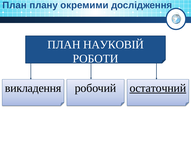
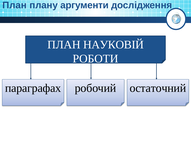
окремими: окремими -> аргументи
викладення: викладення -> параграфах
остаточний underline: present -> none
